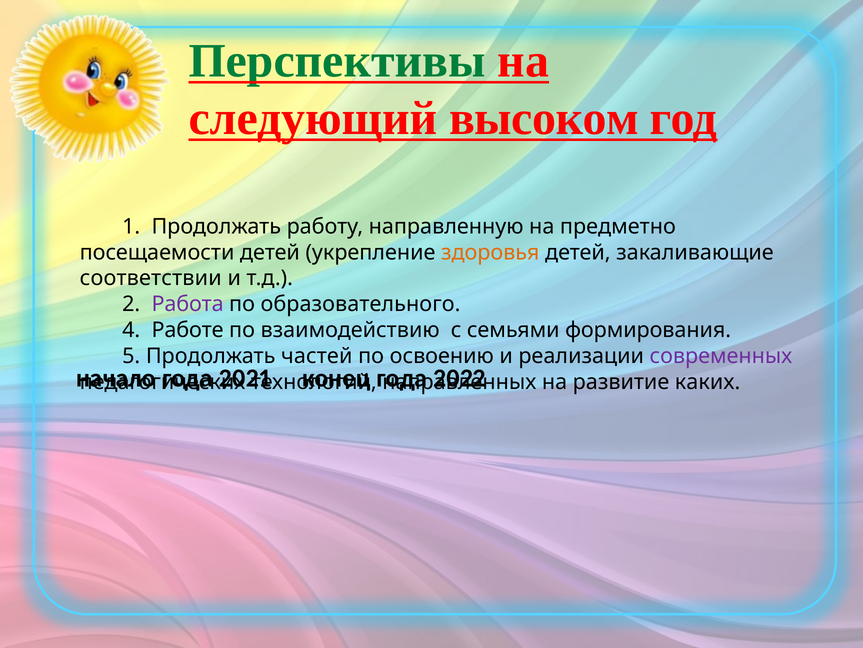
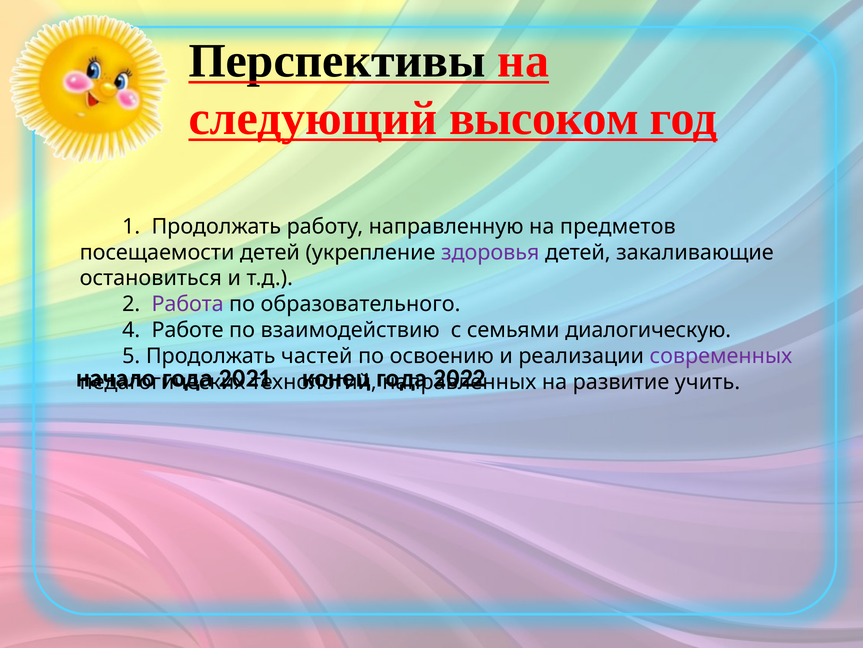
Перспективы colour: green -> black
предметно: предметно -> предметов
здоровья colour: orange -> purple
соответствии: соответствии -> остановиться
формирования: формирования -> диалогическую
каких: каких -> учить
